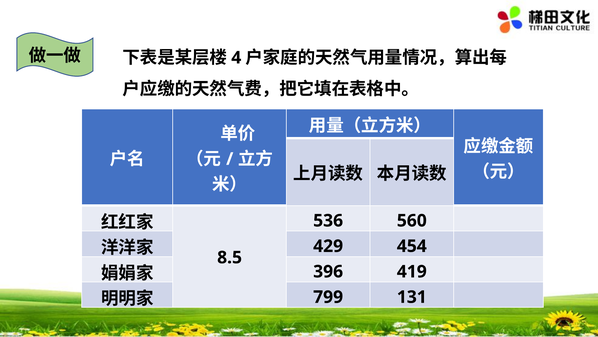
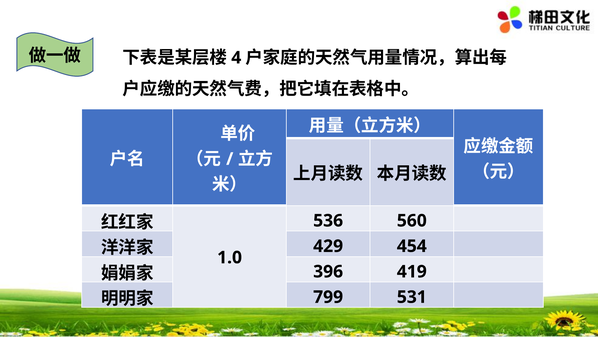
8.5: 8.5 -> 1.0
131: 131 -> 531
